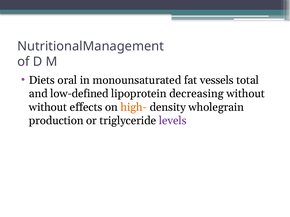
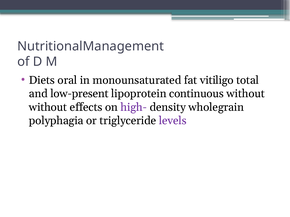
vessels: vessels -> vitiligo
low-defined: low-defined -> low-present
decreasing: decreasing -> continuous
high- colour: orange -> purple
production: production -> polyphagia
